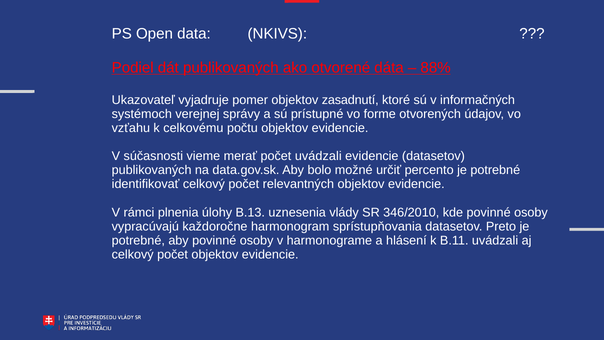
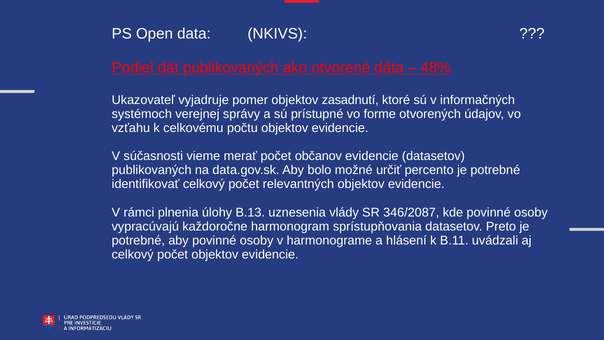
88%: 88% -> 48%
počet uvádzali: uvádzali -> občanov
346/2010: 346/2010 -> 346/2087
